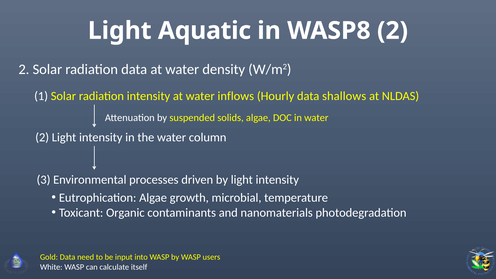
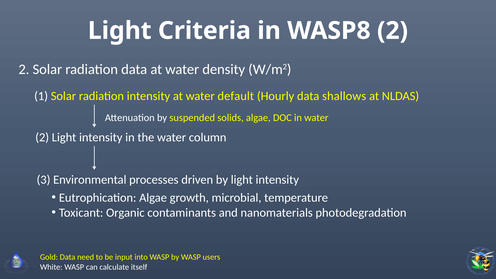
Aquatic: Aquatic -> Criteria
inflows: inflows -> default
